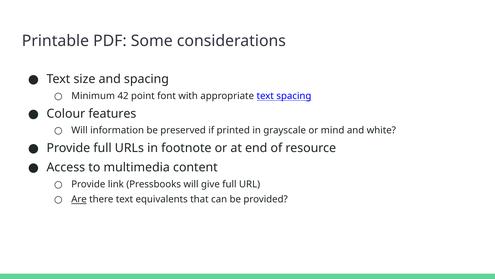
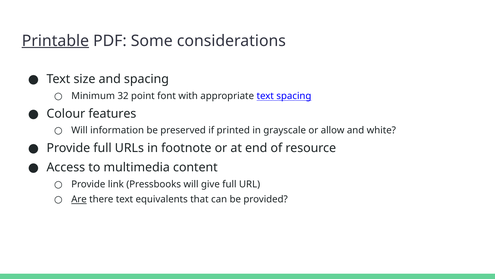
Printable underline: none -> present
42: 42 -> 32
mind: mind -> allow
